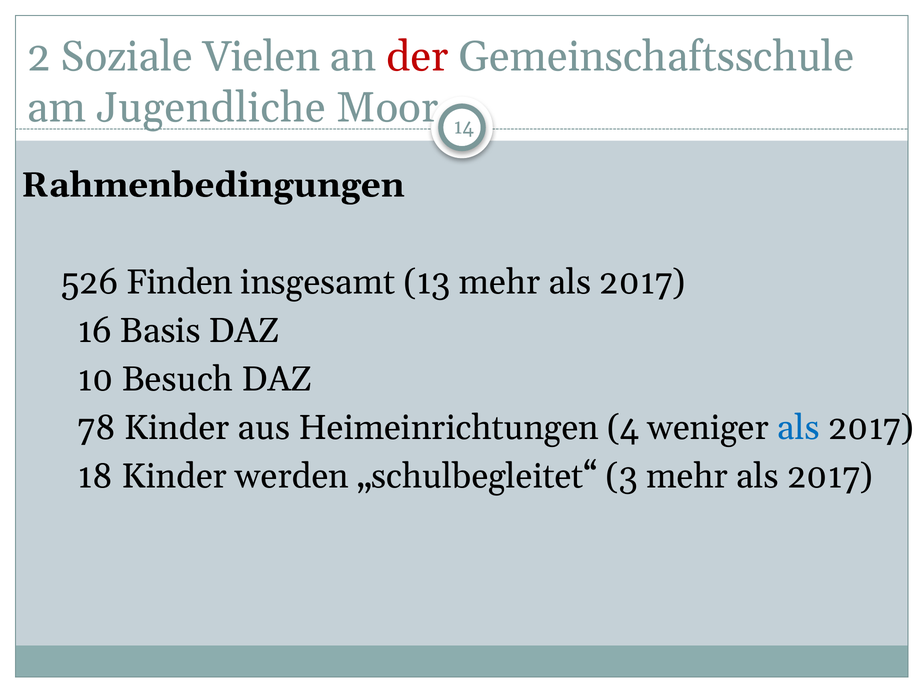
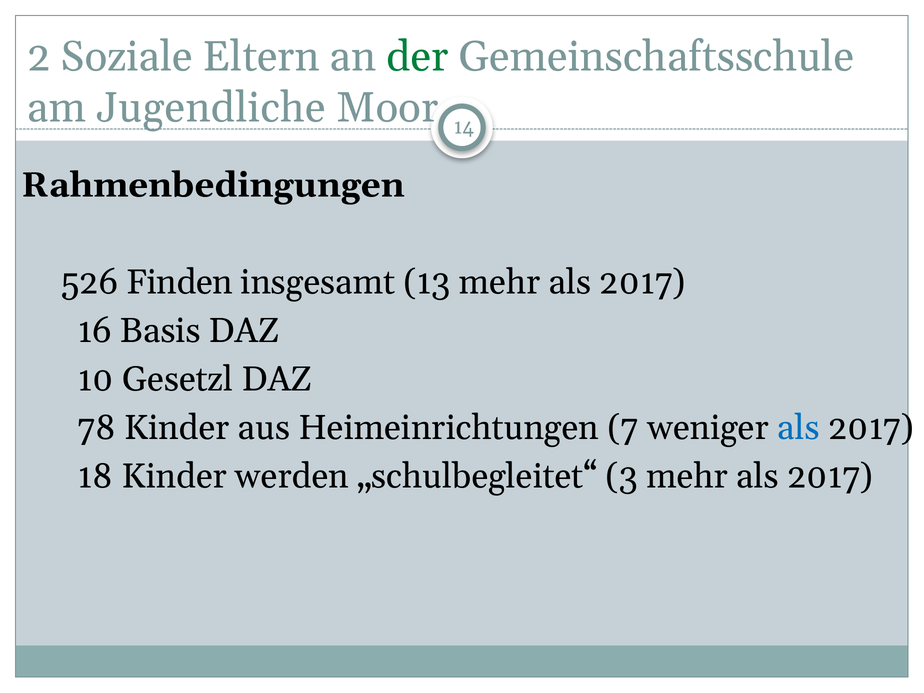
Vielen: Vielen -> Eltern
der colour: red -> green
Besuch: Besuch -> Gesetzl
4: 4 -> 7
